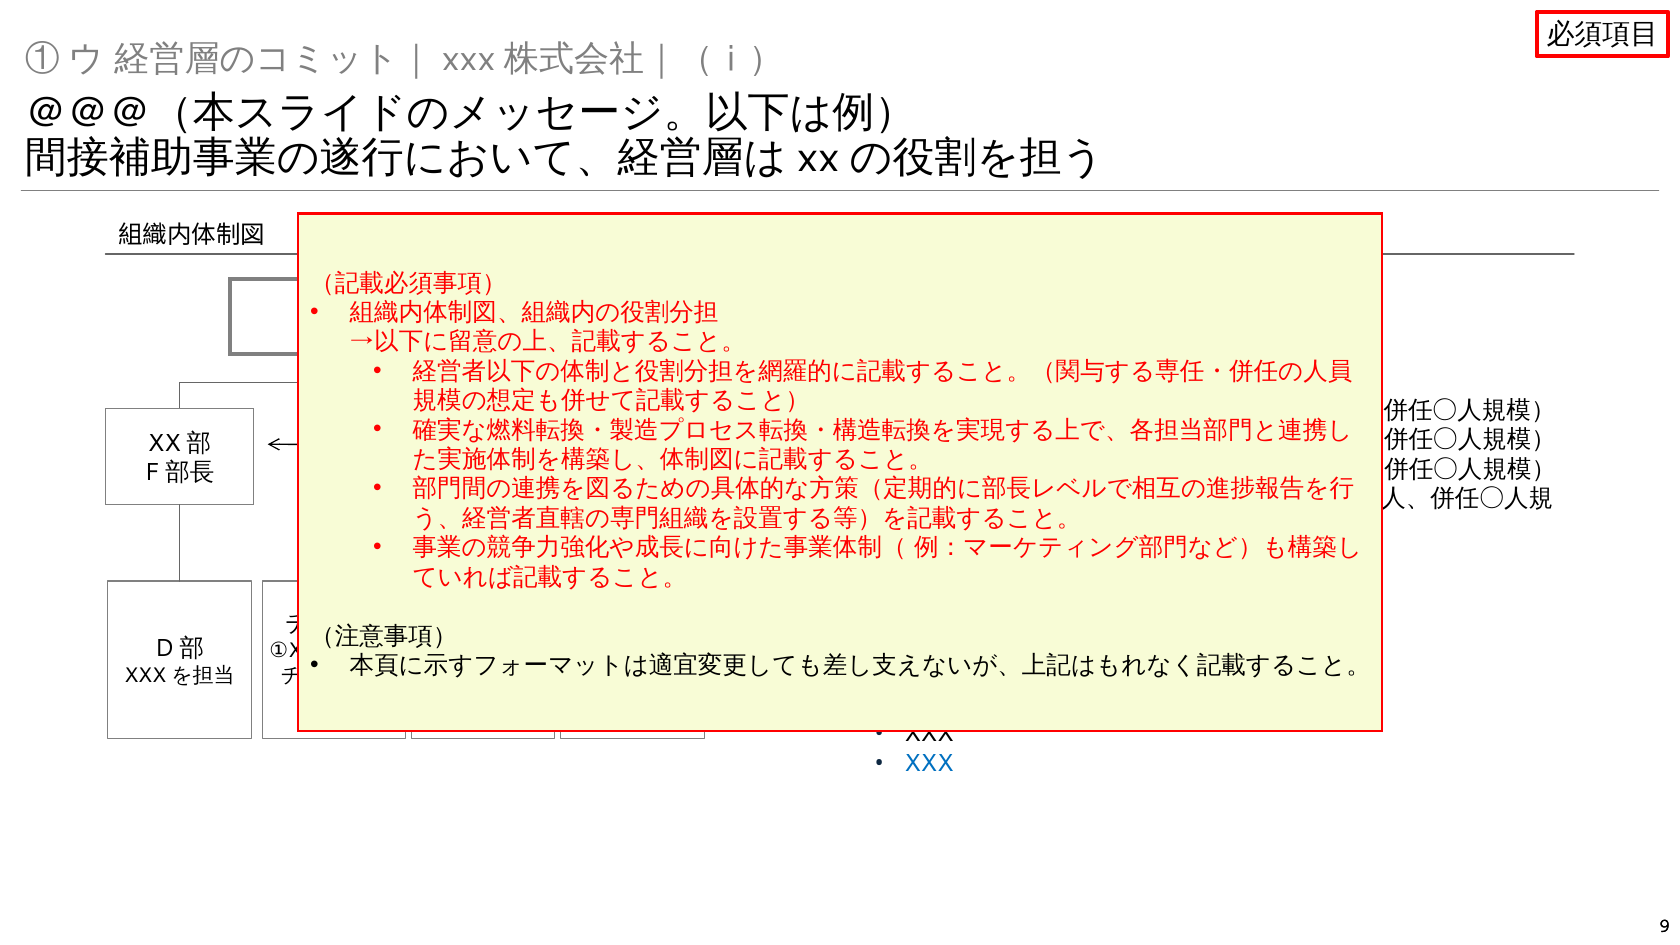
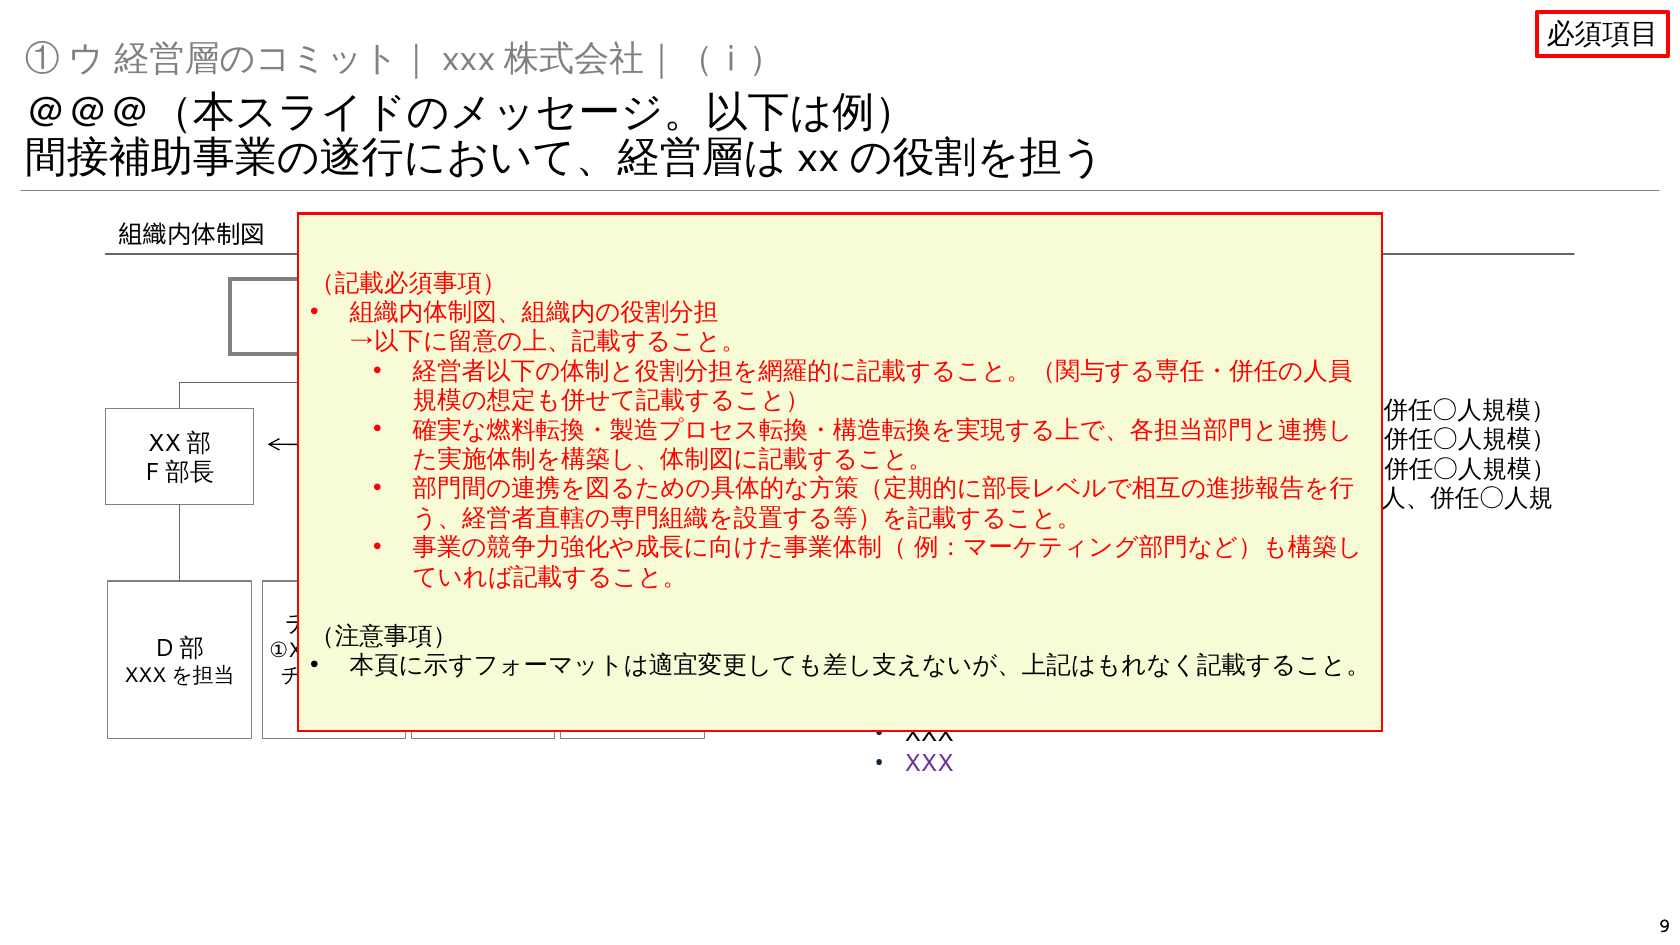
XXX at (929, 763) colour: blue -> purple
